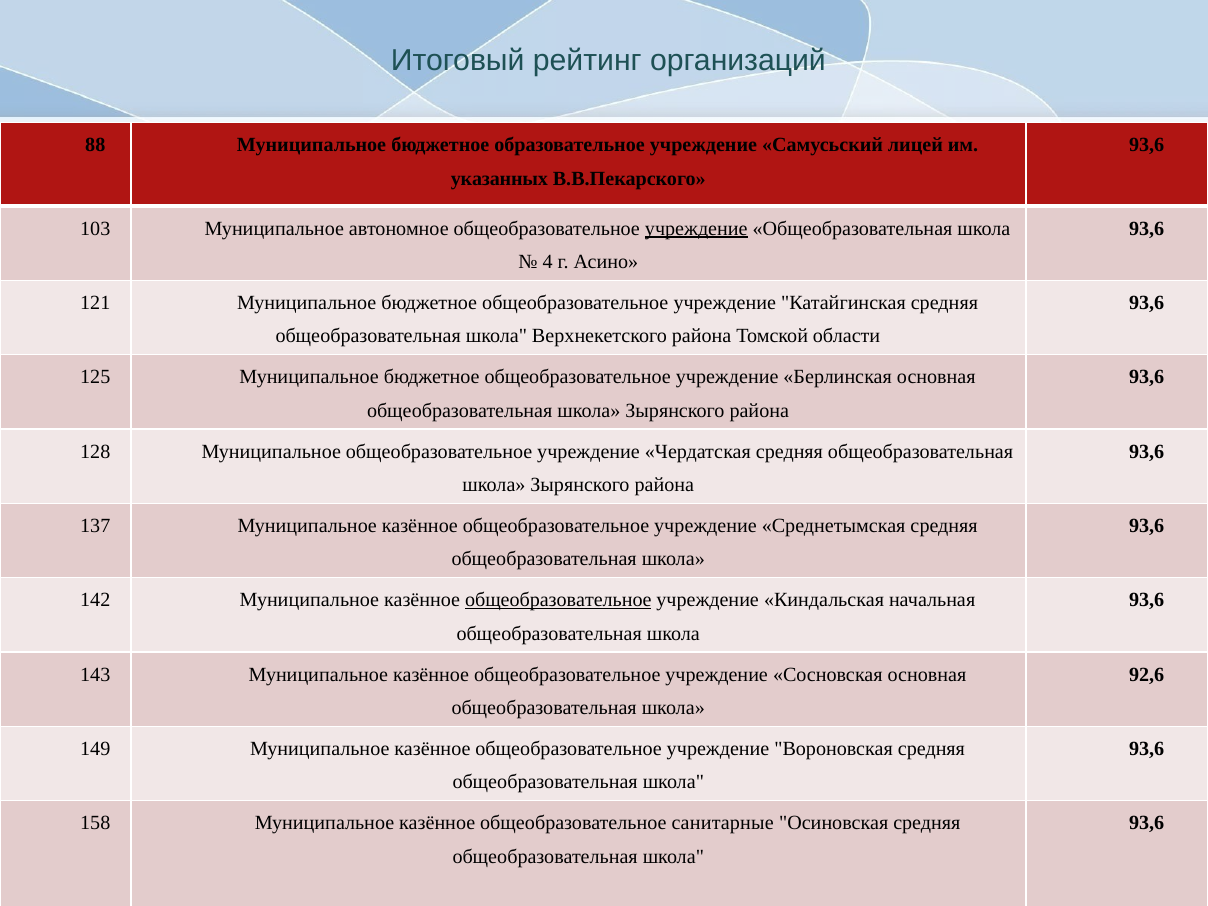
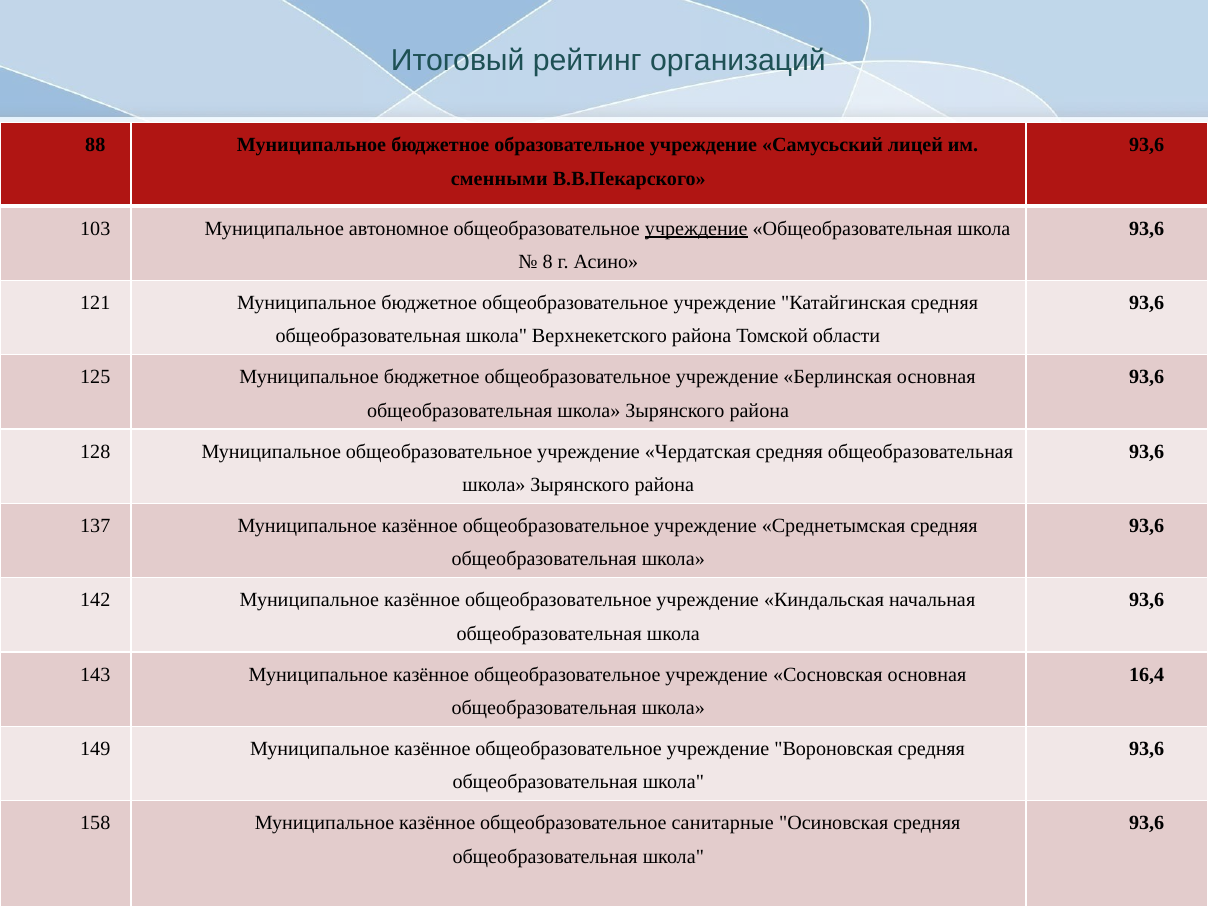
указанных: указанных -> сменными
4: 4 -> 8
общеобразовательное at (558, 600) underline: present -> none
92,6: 92,6 -> 16,4
